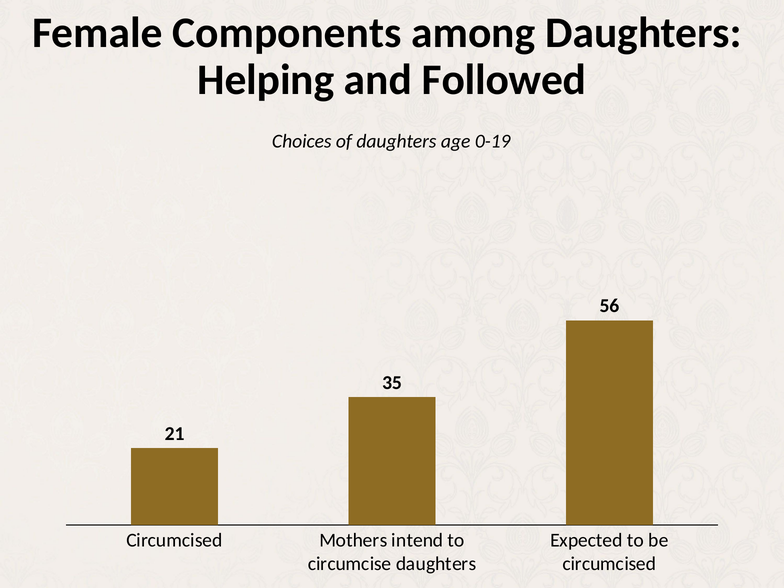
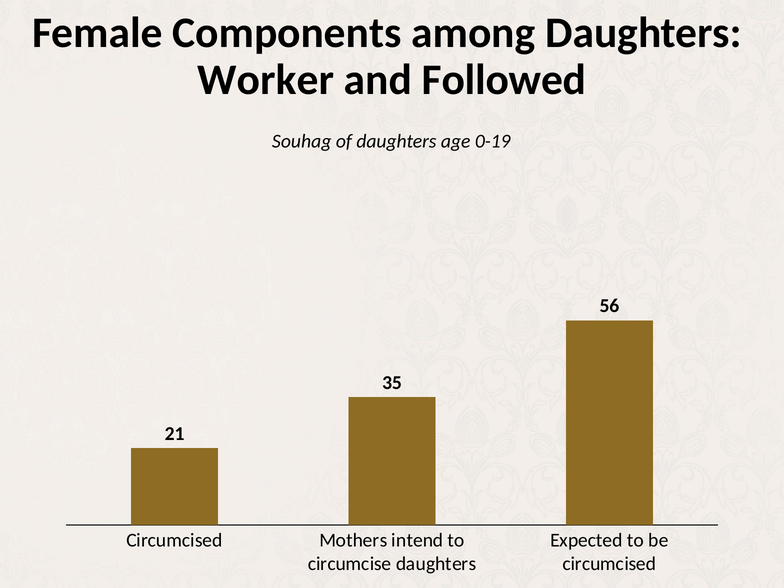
Helping: Helping -> Worker
Choices: Choices -> Souhag
